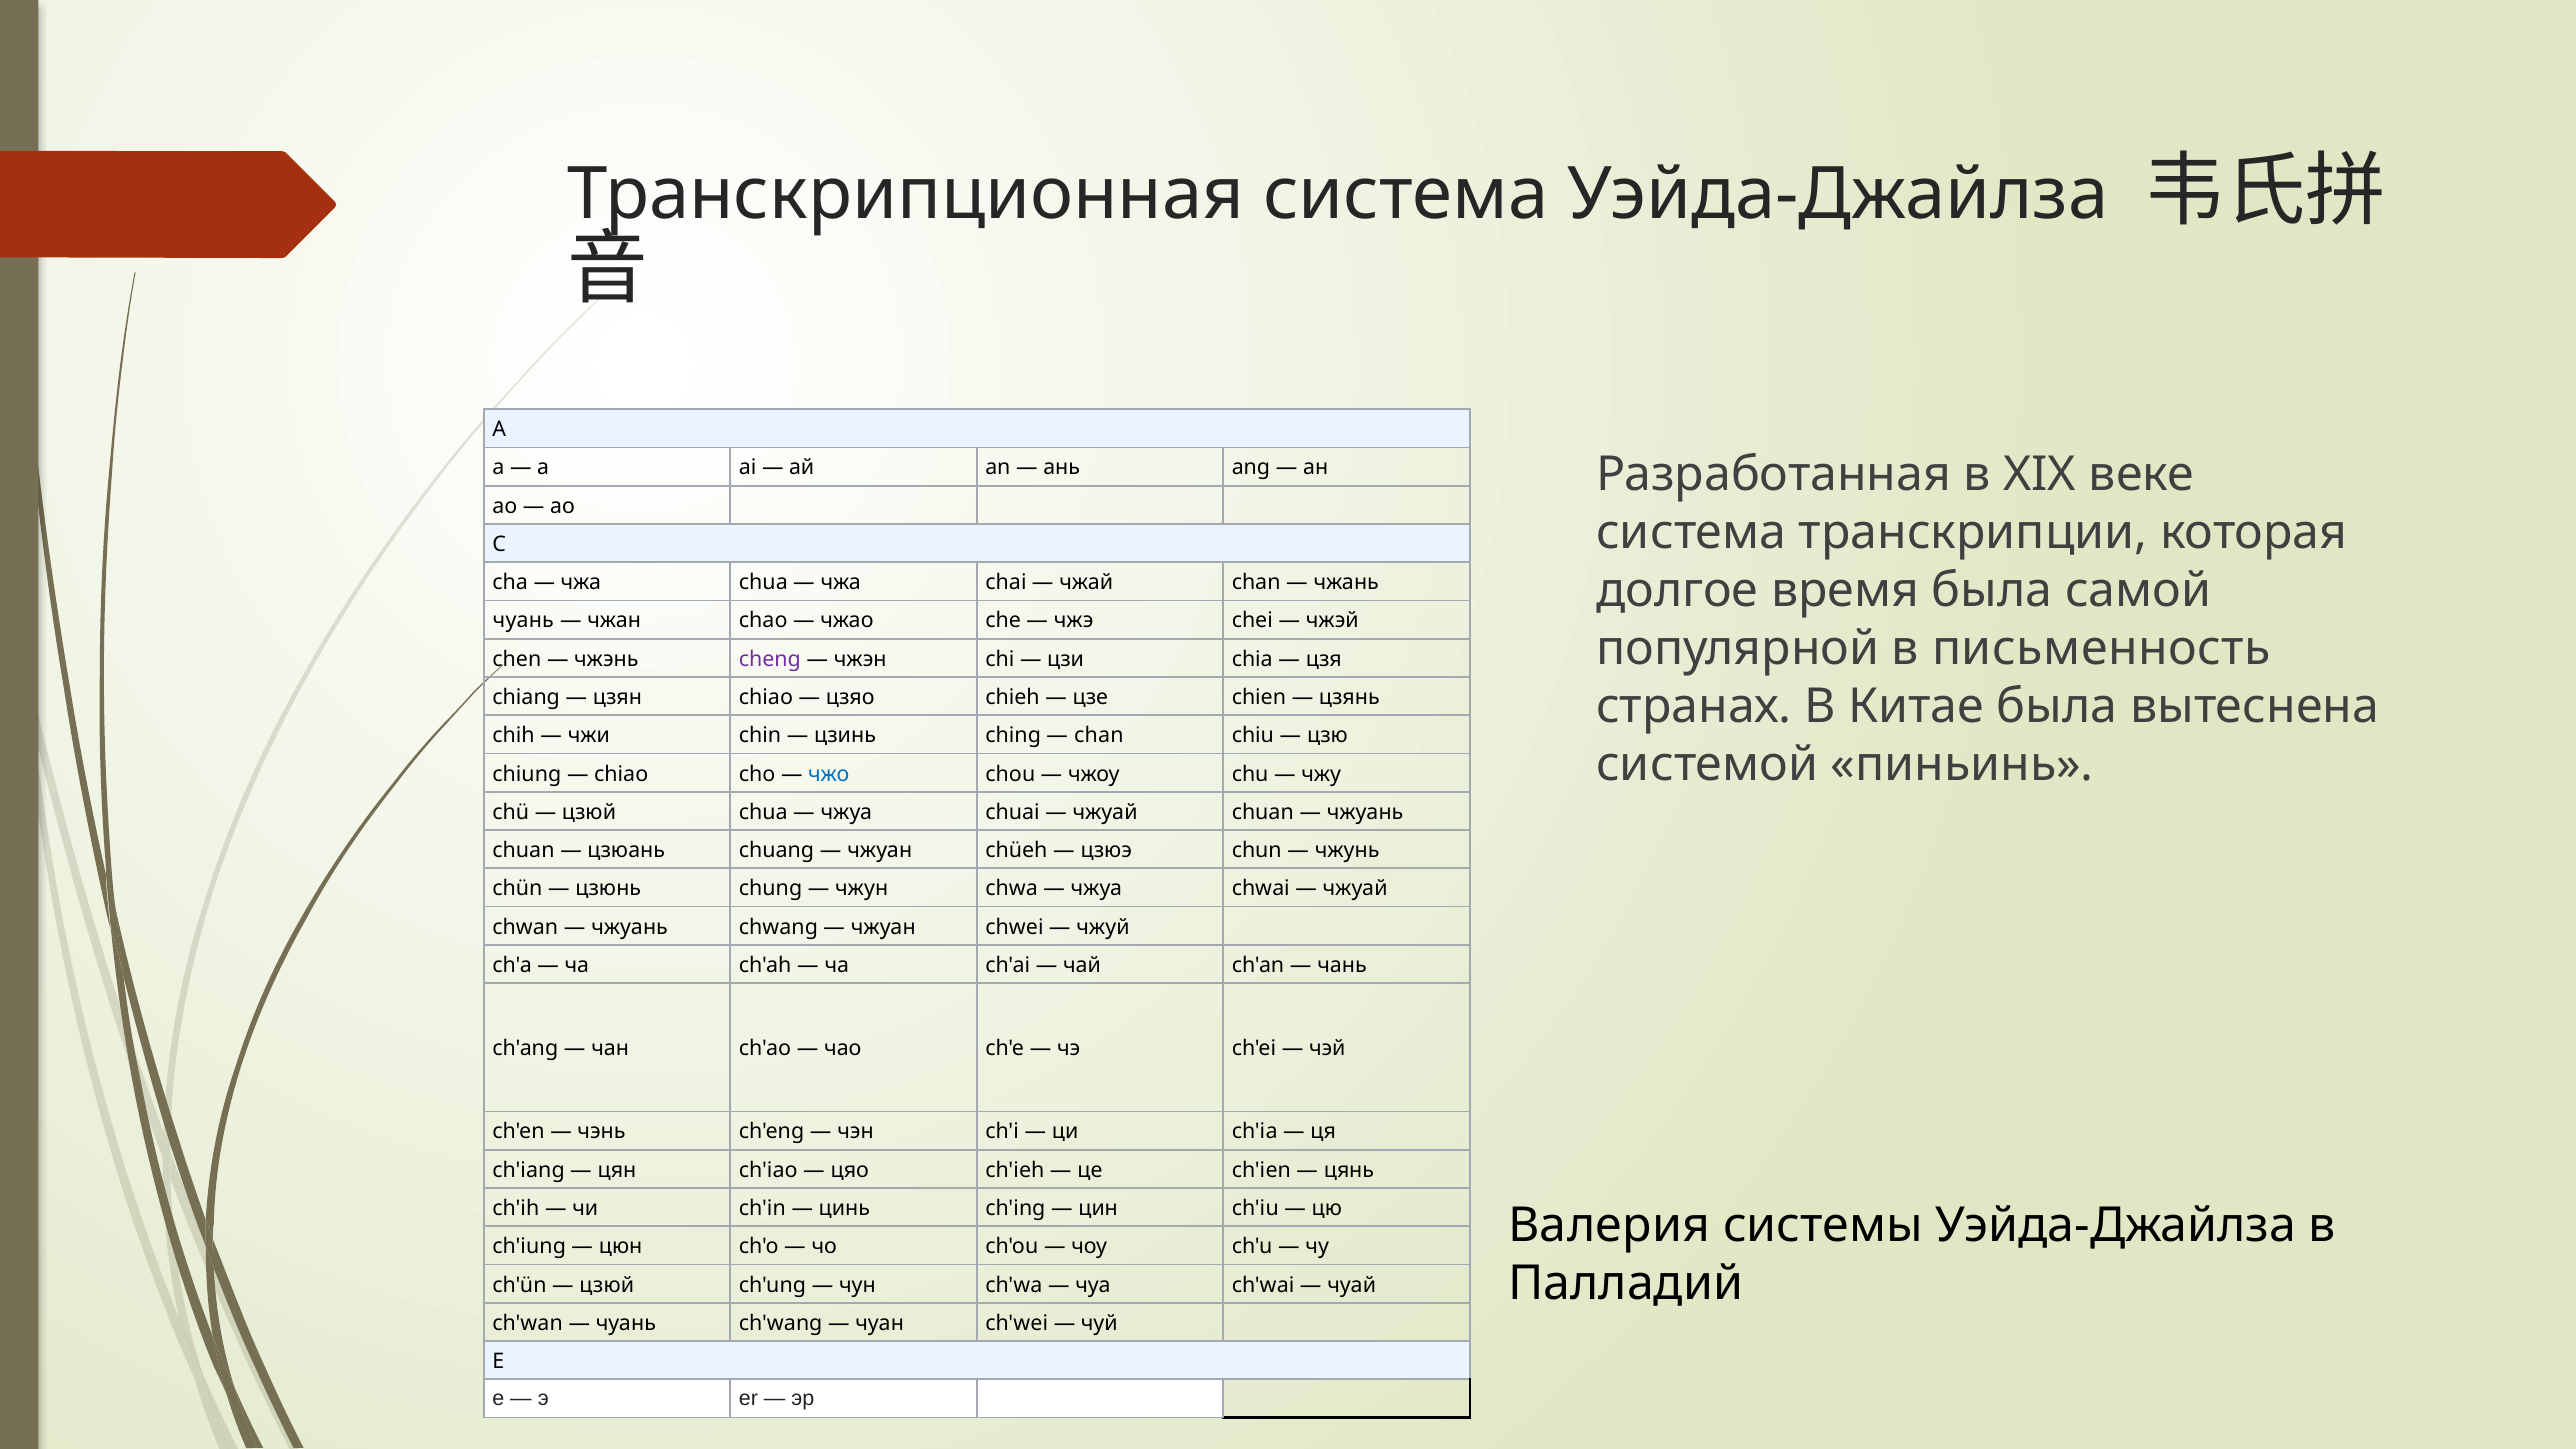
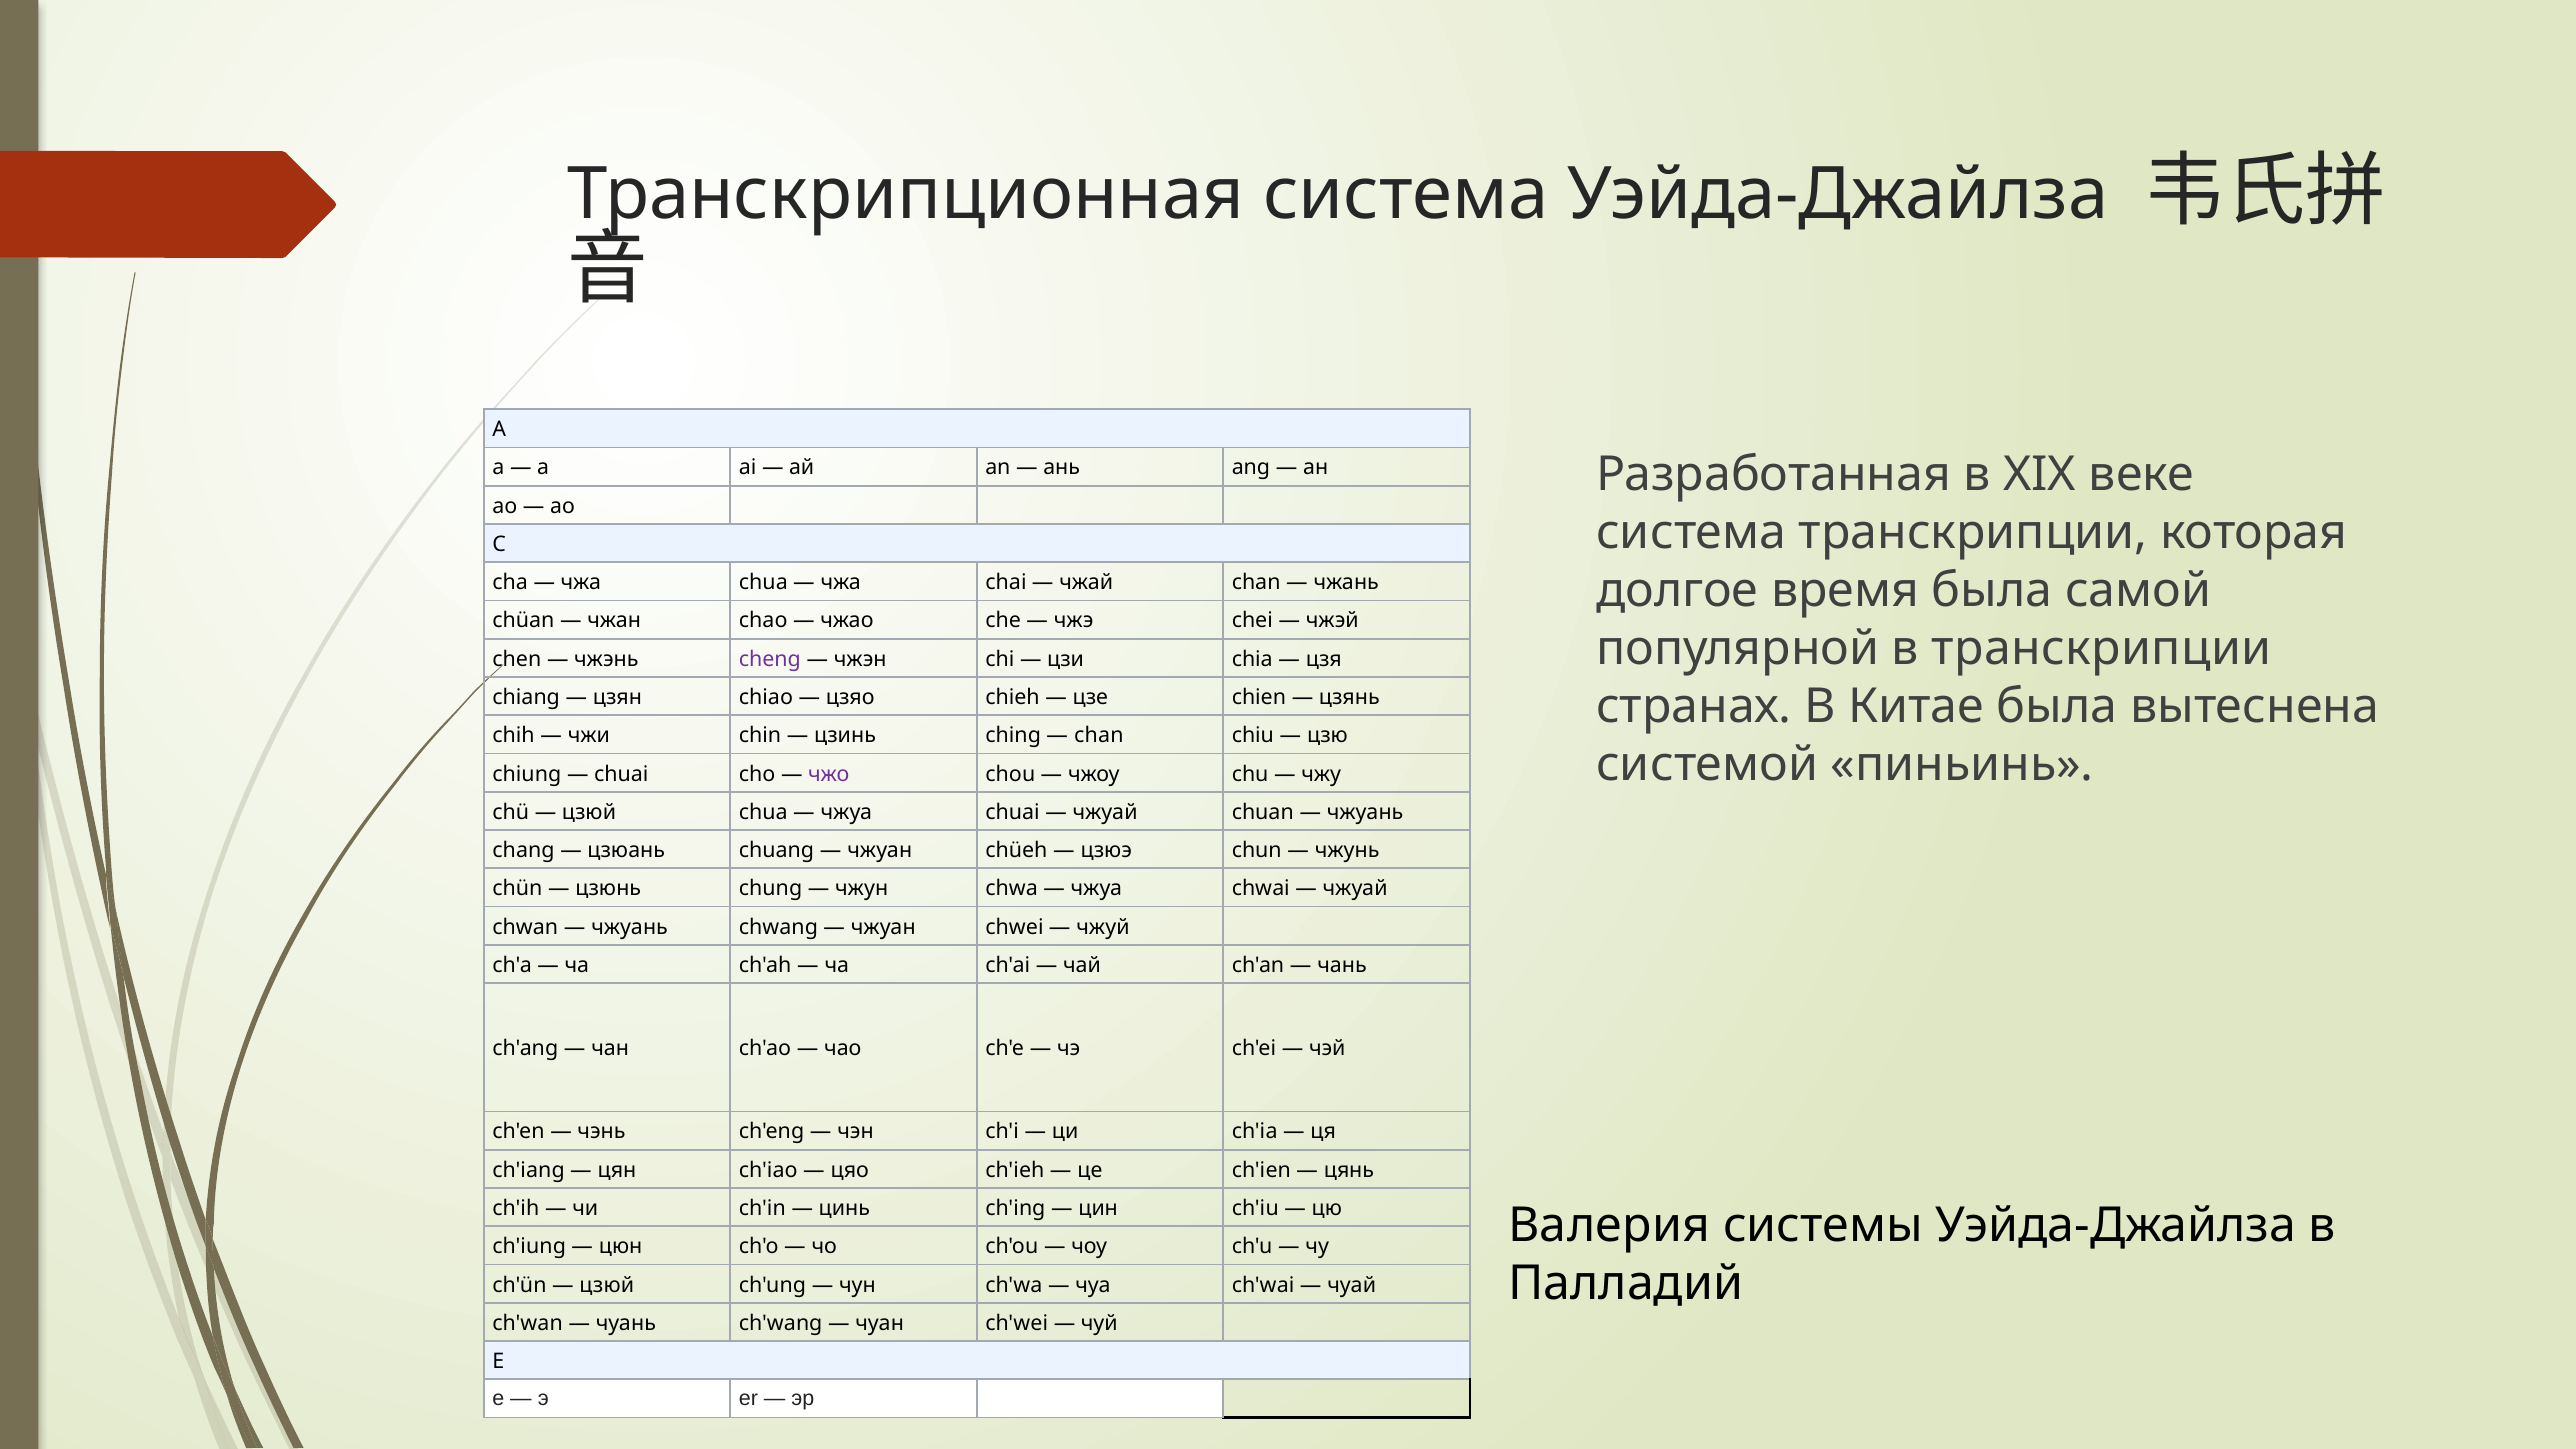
чуань at (523, 621): чуань -> chüan
в письменность: письменность -> транскрипции
chiao at (621, 774): chiao -> chuai
чжо colour: blue -> purple
chuan at (523, 850): chuan -> chang
